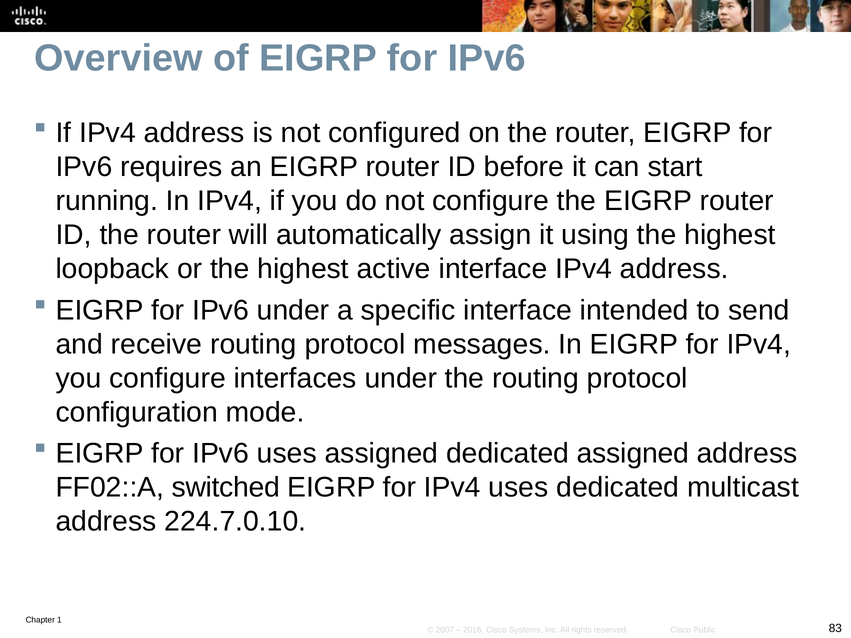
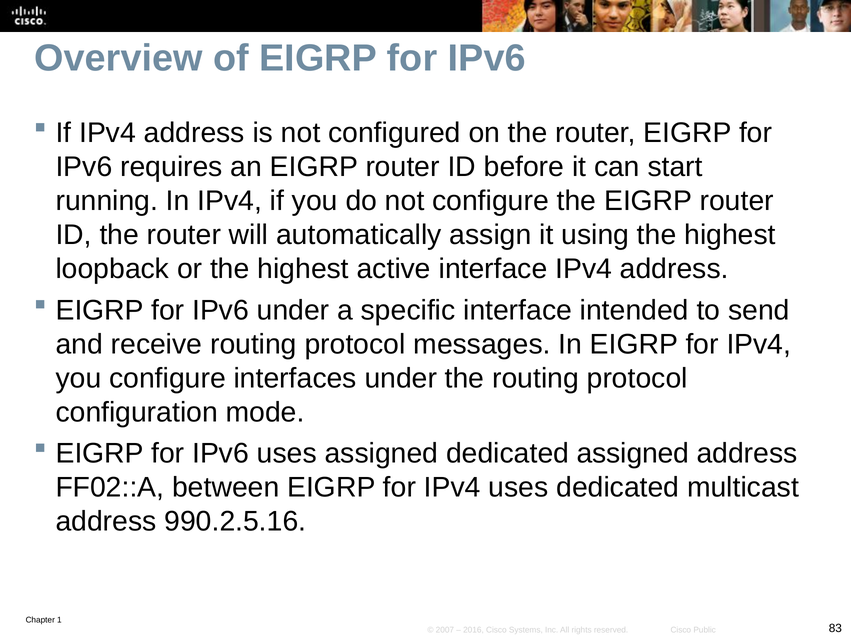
switched: switched -> between
224.7.0.10: 224.7.0.10 -> 990.2.5.16
